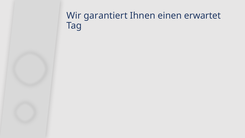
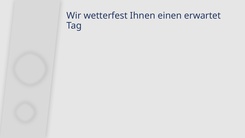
garantiert: garantiert -> wetterfest
